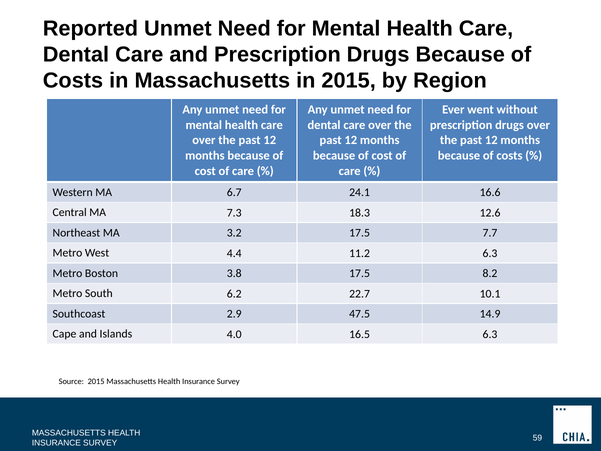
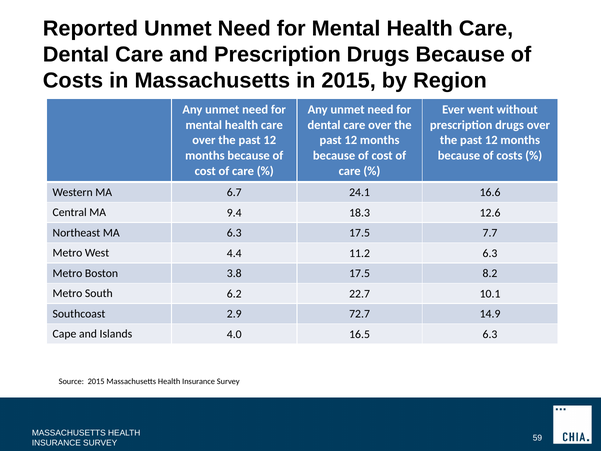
7.3: 7.3 -> 9.4
MA 3.2: 3.2 -> 6.3
47.5: 47.5 -> 72.7
